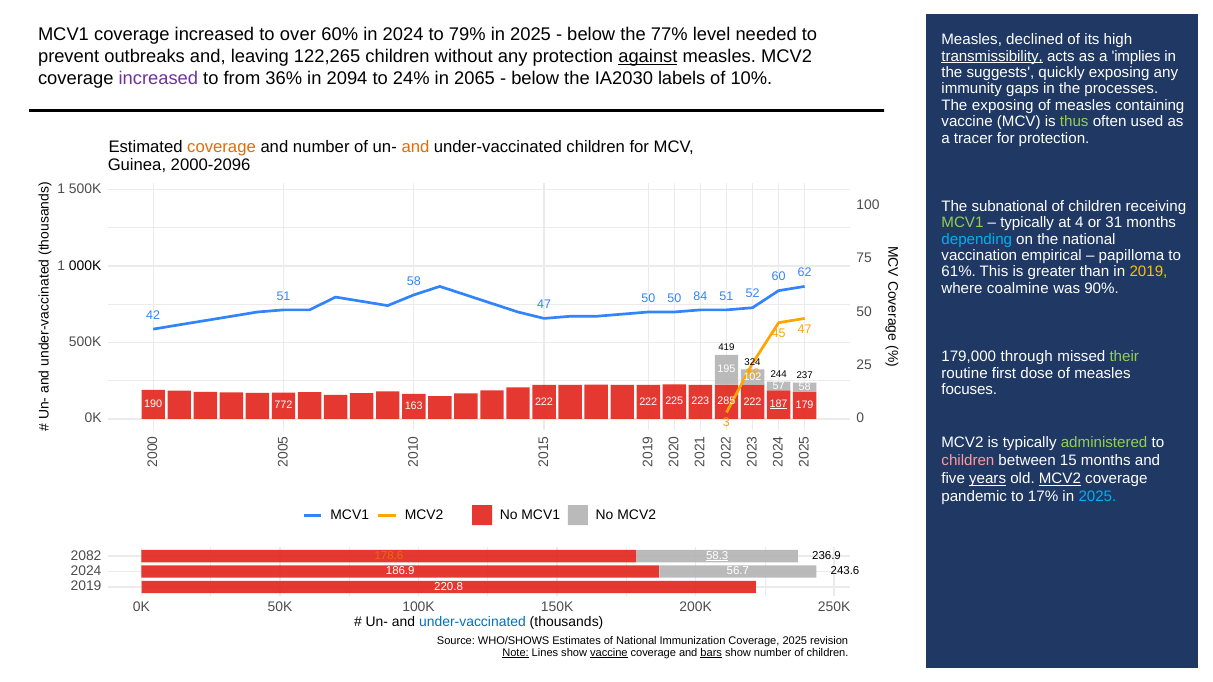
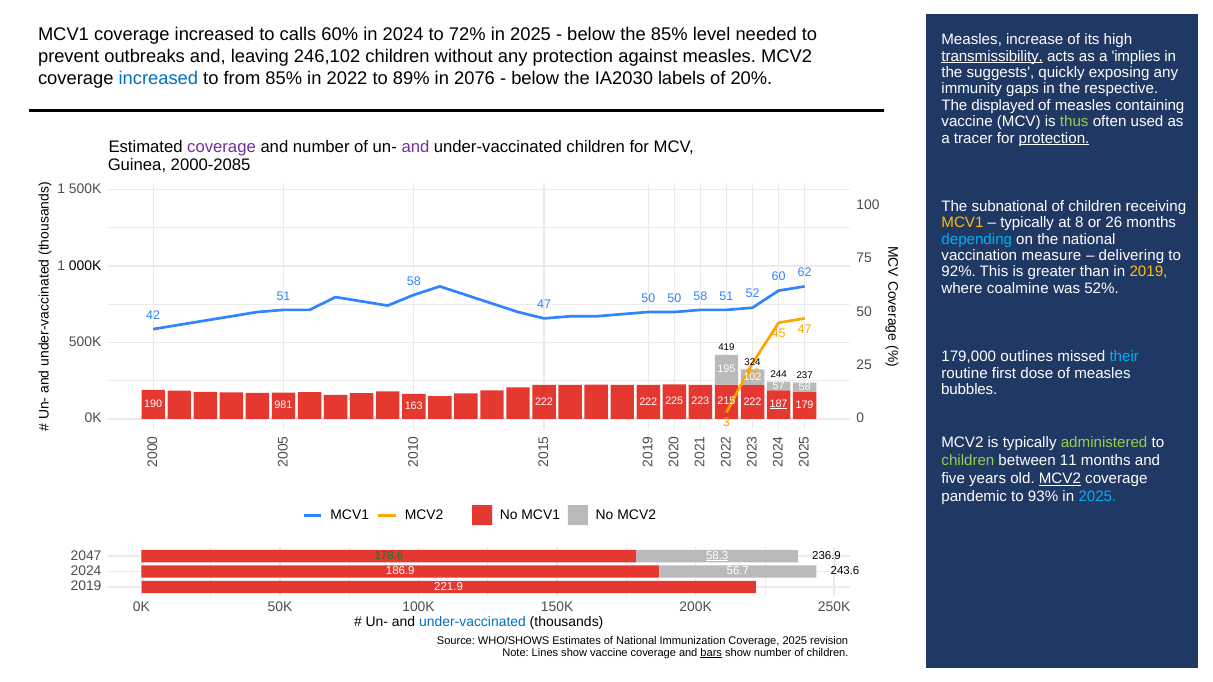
over: over -> calls
79%: 79% -> 72%
the 77%: 77% -> 85%
declined: declined -> increase
122,265: 122,265 -> 246,102
against underline: present -> none
increased at (158, 79) colour: purple -> blue
from 36%: 36% -> 85%
2094: 2094 -> 2022
24%: 24% -> 89%
2065: 2065 -> 2076
10%: 10% -> 20%
processes: processes -> respective
The exposing: exposing -> displayed
protection at (1054, 138) underline: none -> present
coverage at (222, 147) colour: orange -> purple
and at (415, 147) colour: orange -> purple
2000-2096: 2000-2096 -> 2000-2085
MCV1 at (962, 223) colour: light green -> yellow
at 4: 4 -> 8
or 31: 31 -> 26
empirical: empirical -> measure
papilloma: papilloma -> delivering
61%: 61% -> 92%
90%: 90% -> 52%
50 84: 84 -> 58
through: through -> outlines
their colour: light green -> light blue
focuses: focuses -> bubbles
772: 772 -> 981
285: 285 -> 215
children at (968, 461) colour: pink -> light green
15: 15 -> 11
years underline: present -> none
17%: 17% -> 93%
2082: 2082 -> 2047
178.6 colour: orange -> green
220.8: 220.8 -> 221.9
Note underline: present -> none
vaccine at (609, 653) underline: present -> none
